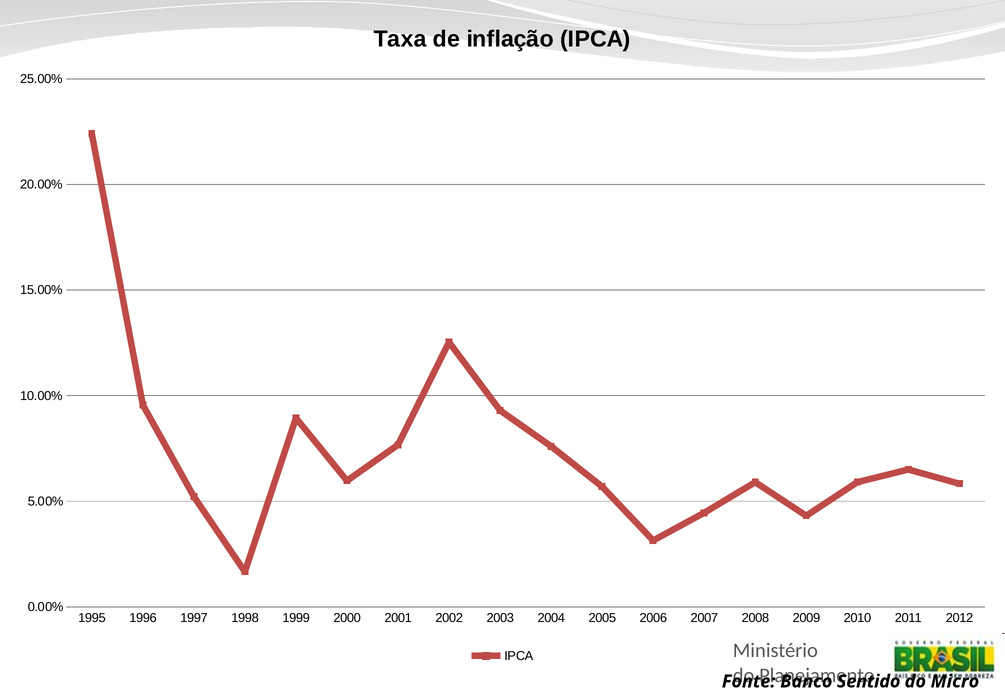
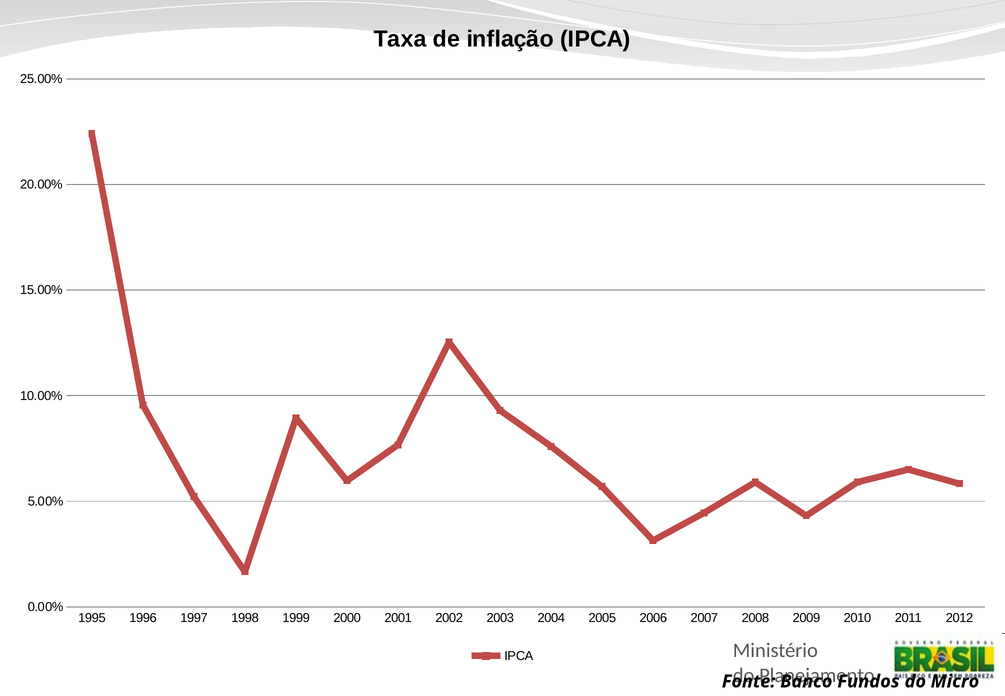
Sentido: Sentido -> Fundos
